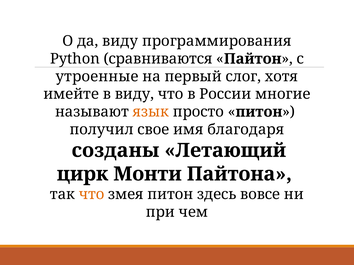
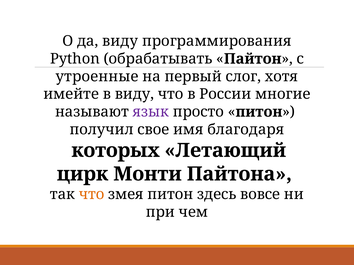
сравниваются: сравниваются -> обрабатывать
язык colour: orange -> purple
созданы: созданы -> которых
